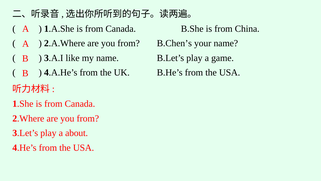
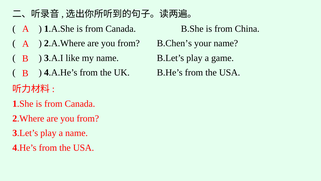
a about: about -> name
